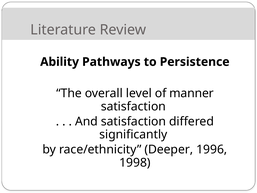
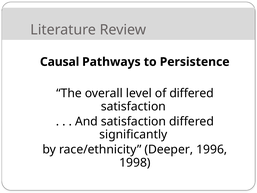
Ability: Ability -> Causal
of manner: manner -> differed
